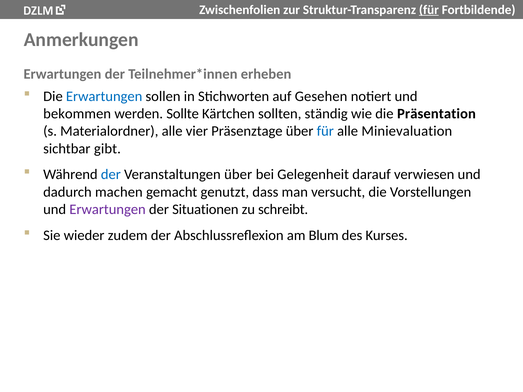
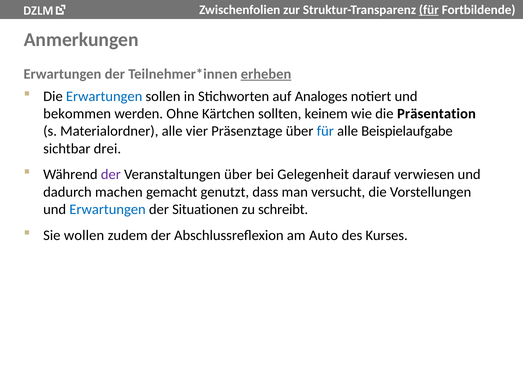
erheben underline: none -> present
Gesehen: Gesehen -> Analoges
Sollte: Sollte -> Ohne
ständig: ständig -> keinem
Minievaluation: Minievaluation -> Beispielaufgabe
gibt: gibt -> drei
der at (111, 175) colour: blue -> purple
Erwartungen at (108, 210) colour: purple -> blue
wieder: wieder -> wollen
Blum: Blum -> Auto
